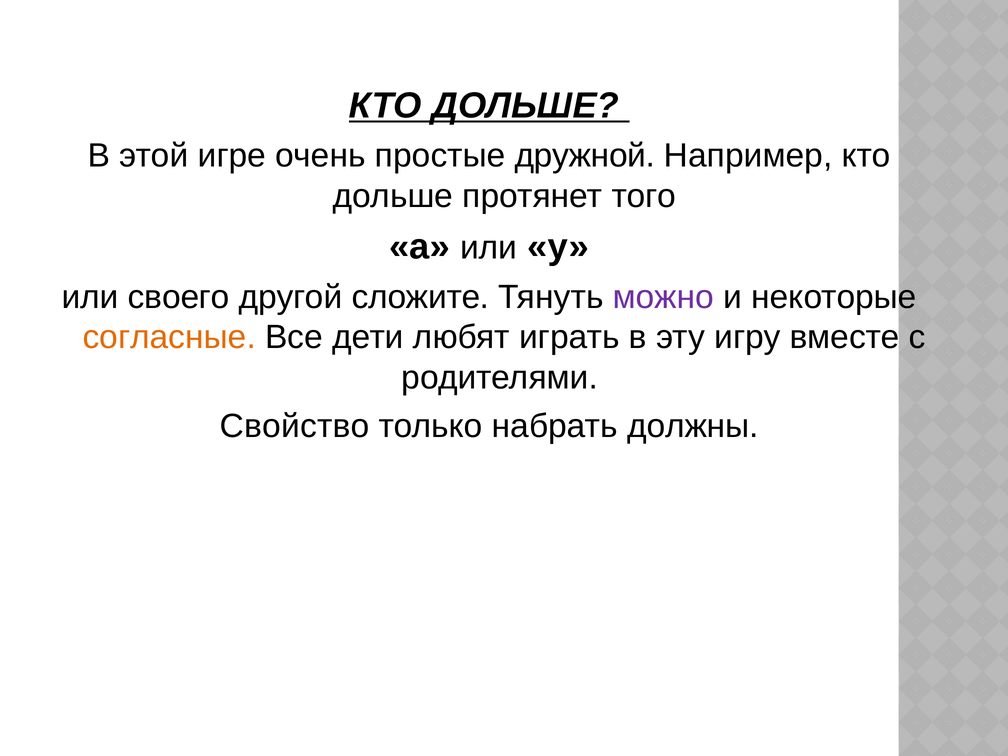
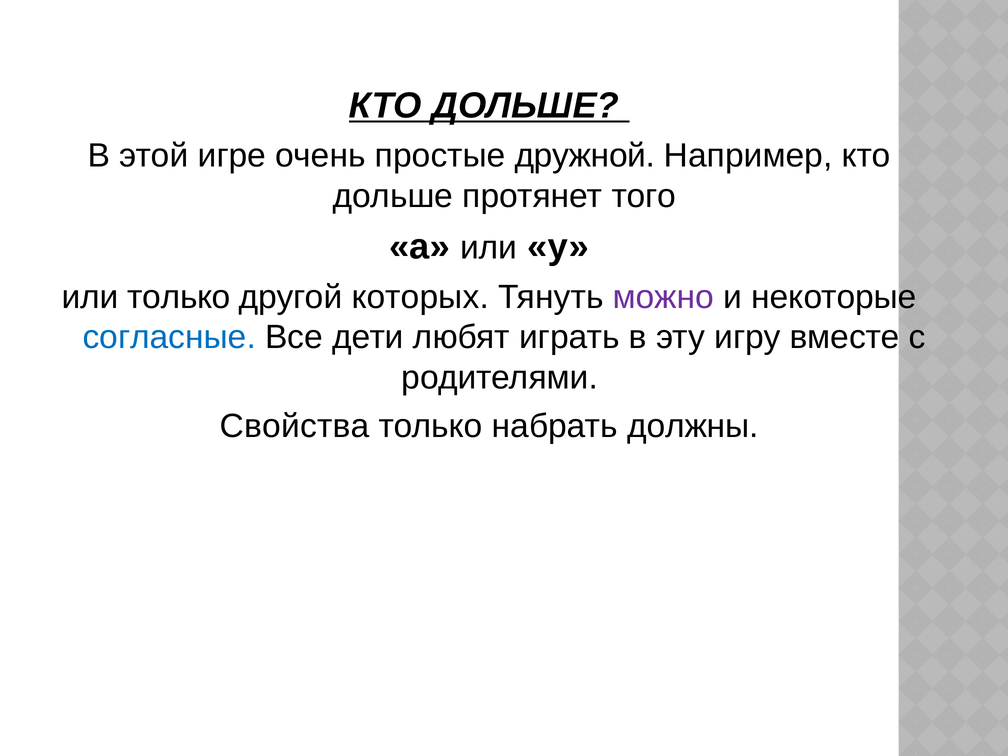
или своего: своего -> только
сложите: сложите -> которых
согласные colour: orange -> blue
Свойство: Свойство -> Свойства
